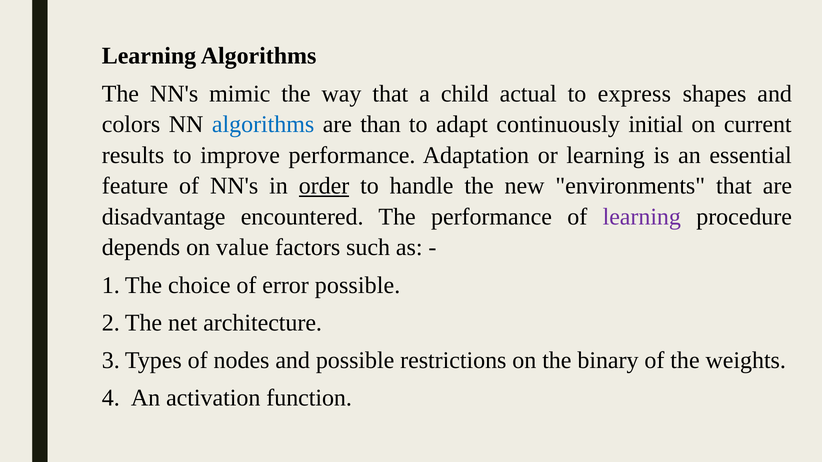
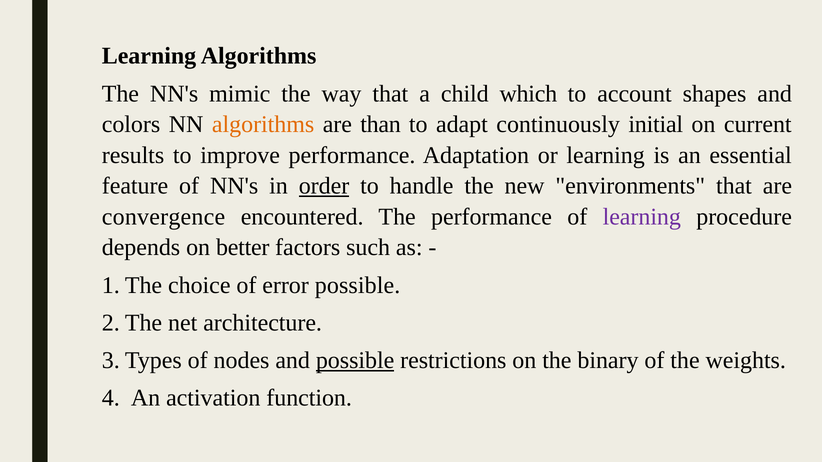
actual: actual -> which
express: express -> account
algorithms at (263, 125) colour: blue -> orange
disadvantage: disadvantage -> convergence
value: value -> better
possible at (355, 361) underline: none -> present
